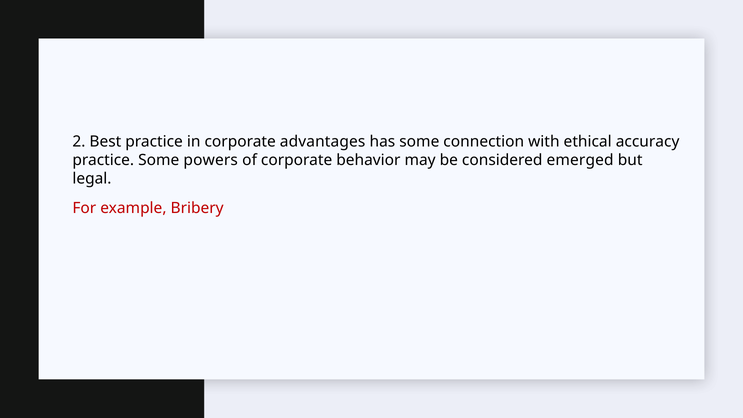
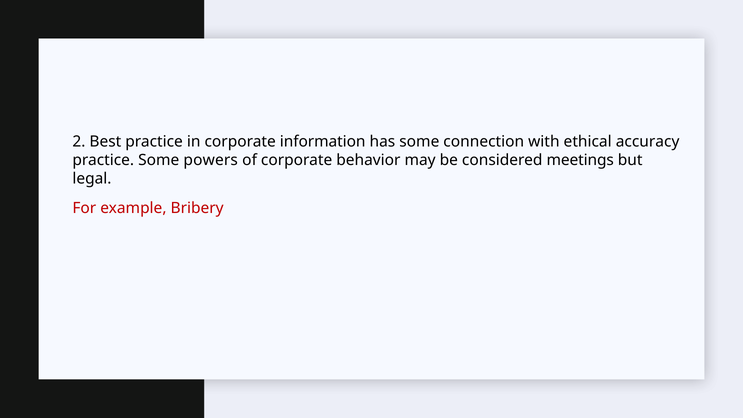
advantages: advantages -> information
emerged: emerged -> meetings
